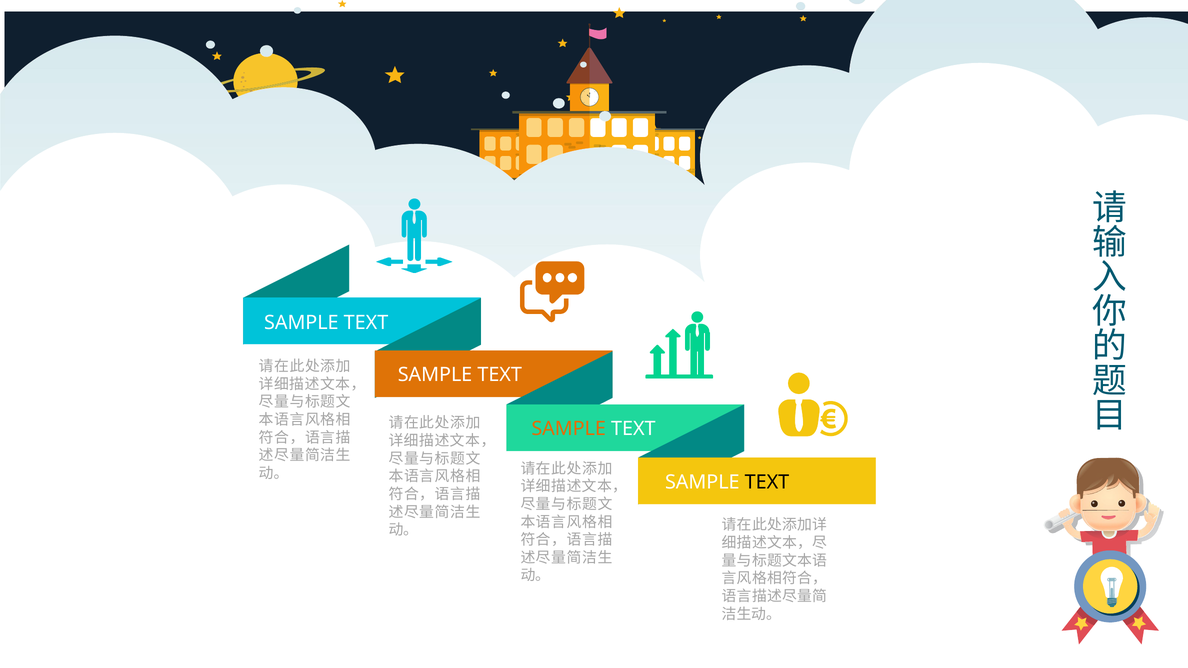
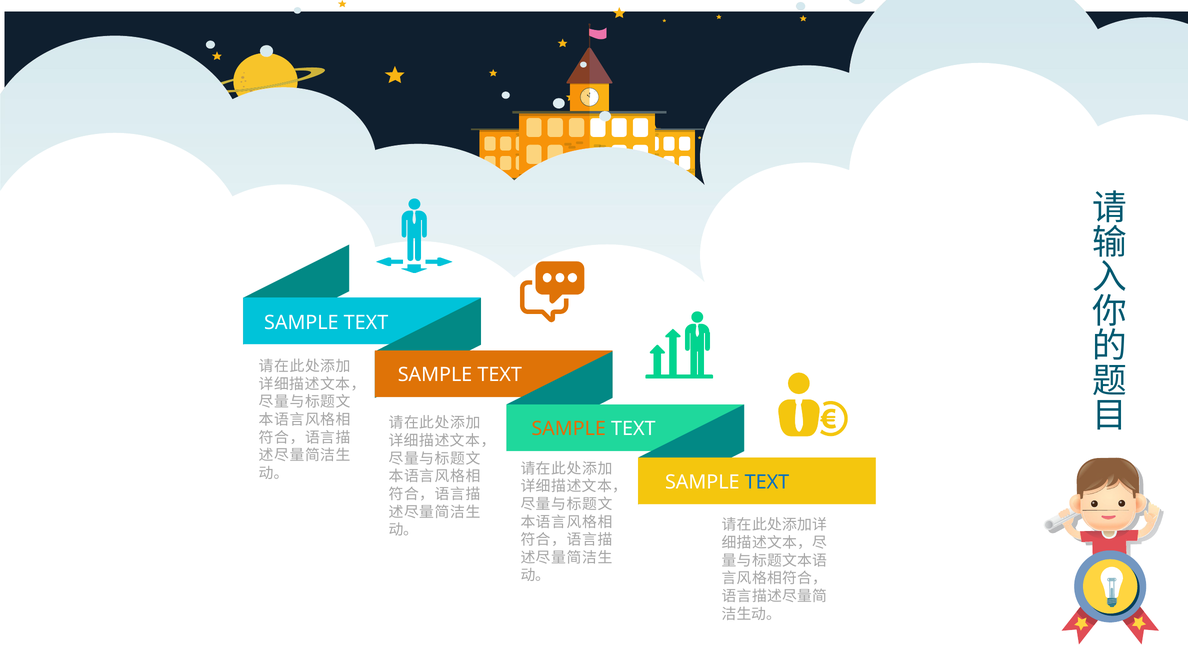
TEXT at (767, 482) colour: black -> blue
